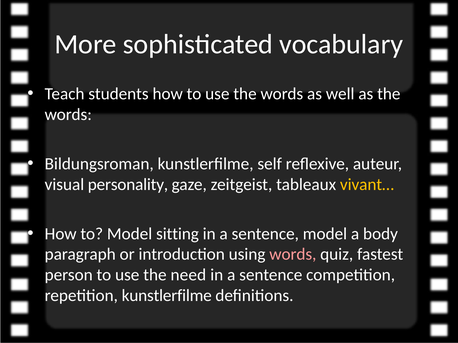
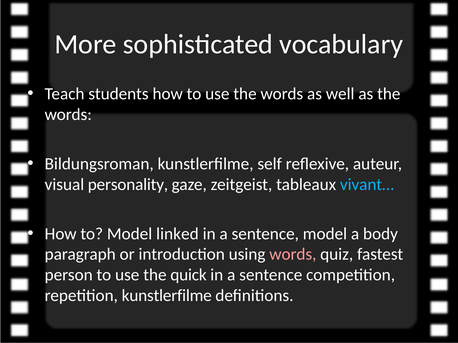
vivant… colour: yellow -> light blue
sitting: sitting -> linked
need: need -> quick
